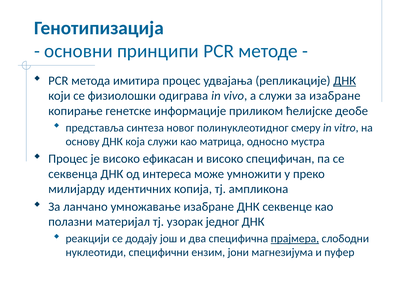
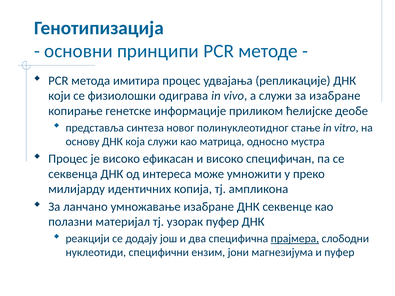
ДНК at (345, 81) underline: present -> none
смеру: смеру -> стање
узорак једног: једног -> пуфер
